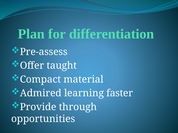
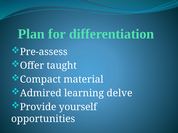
faster: faster -> delve
through: through -> yourself
